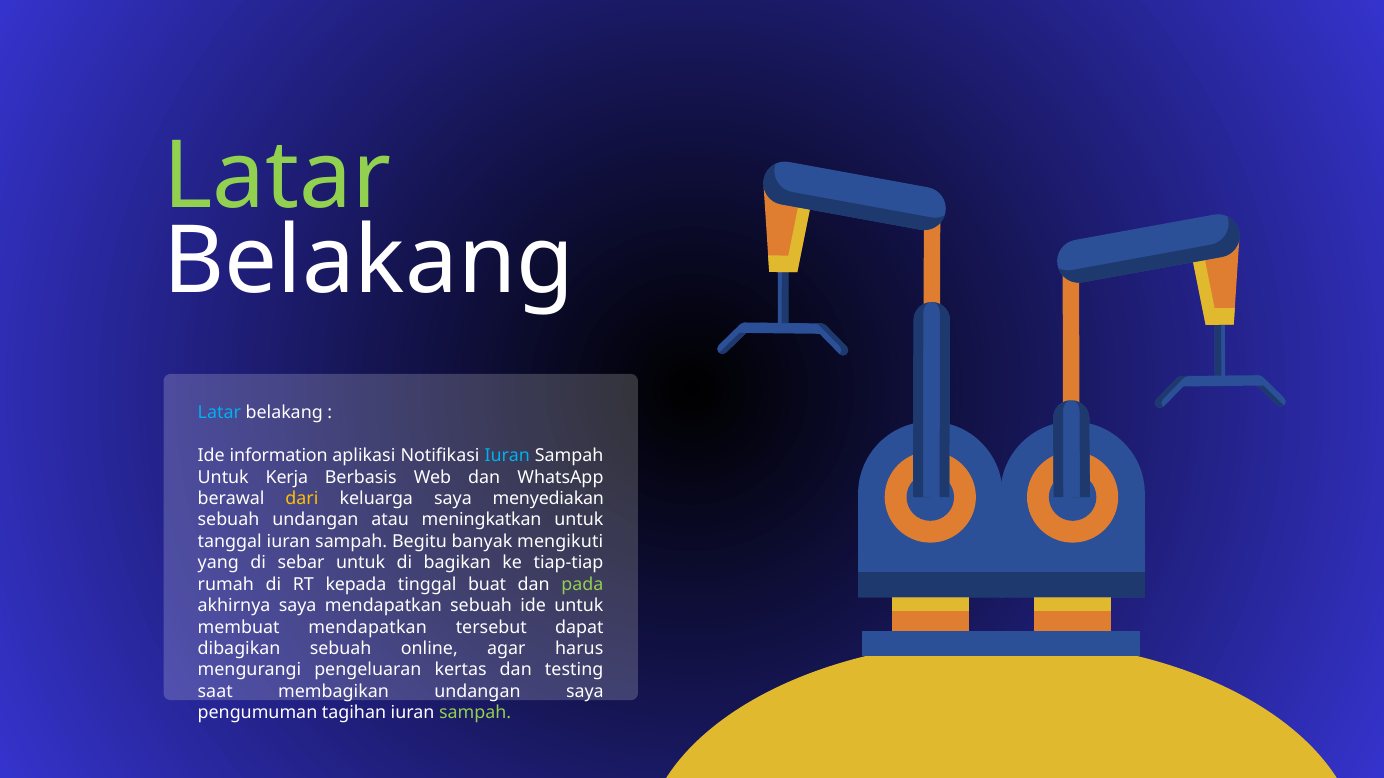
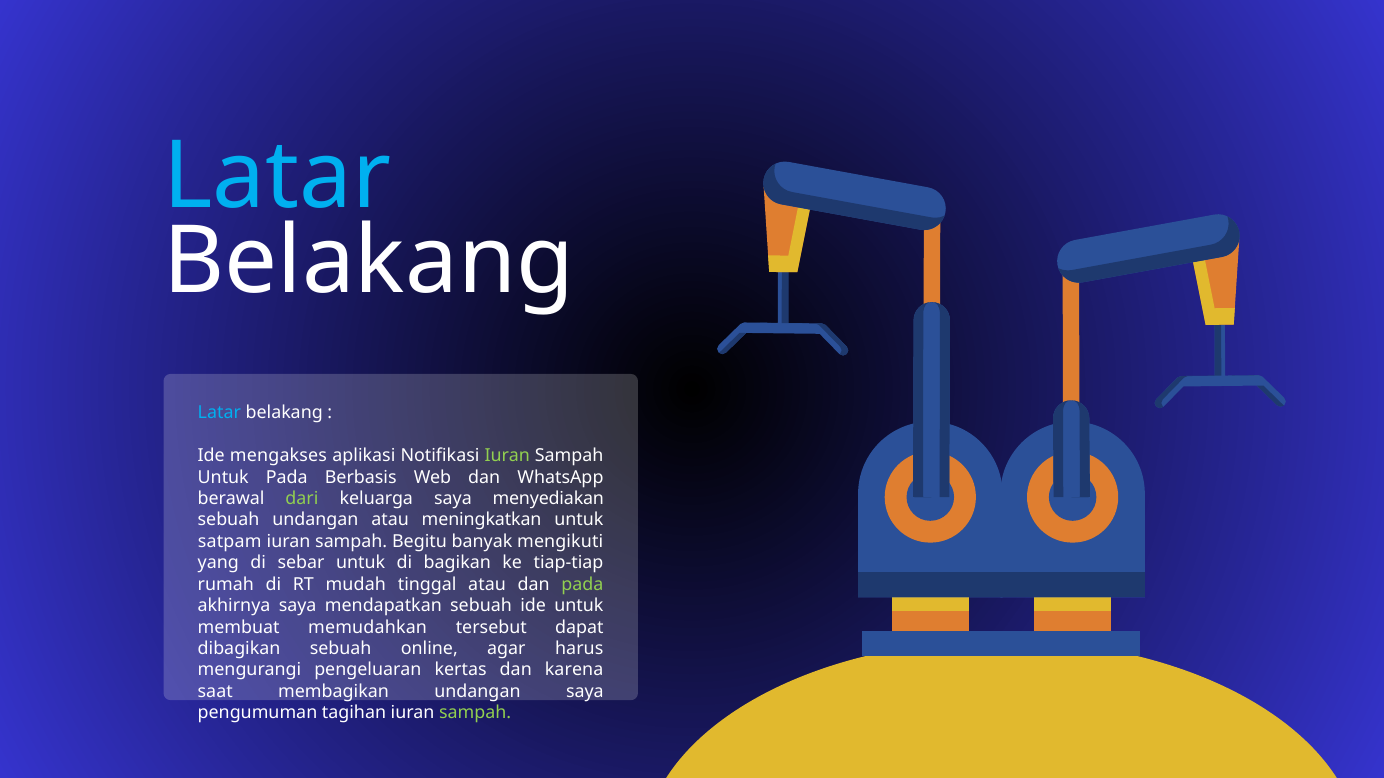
Latar at (277, 177) colour: light green -> light blue
information: information -> mengakses
Iuran at (507, 456) colour: light blue -> light green
Untuk Kerja: Kerja -> Pada
dari colour: yellow -> light green
tanggal: tanggal -> satpam
kepada: kepada -> mudah
tinggal buat: buat -> atau
membuat mendapatkan: mendapatkan -> memudahkan
testing: testing -> karena
